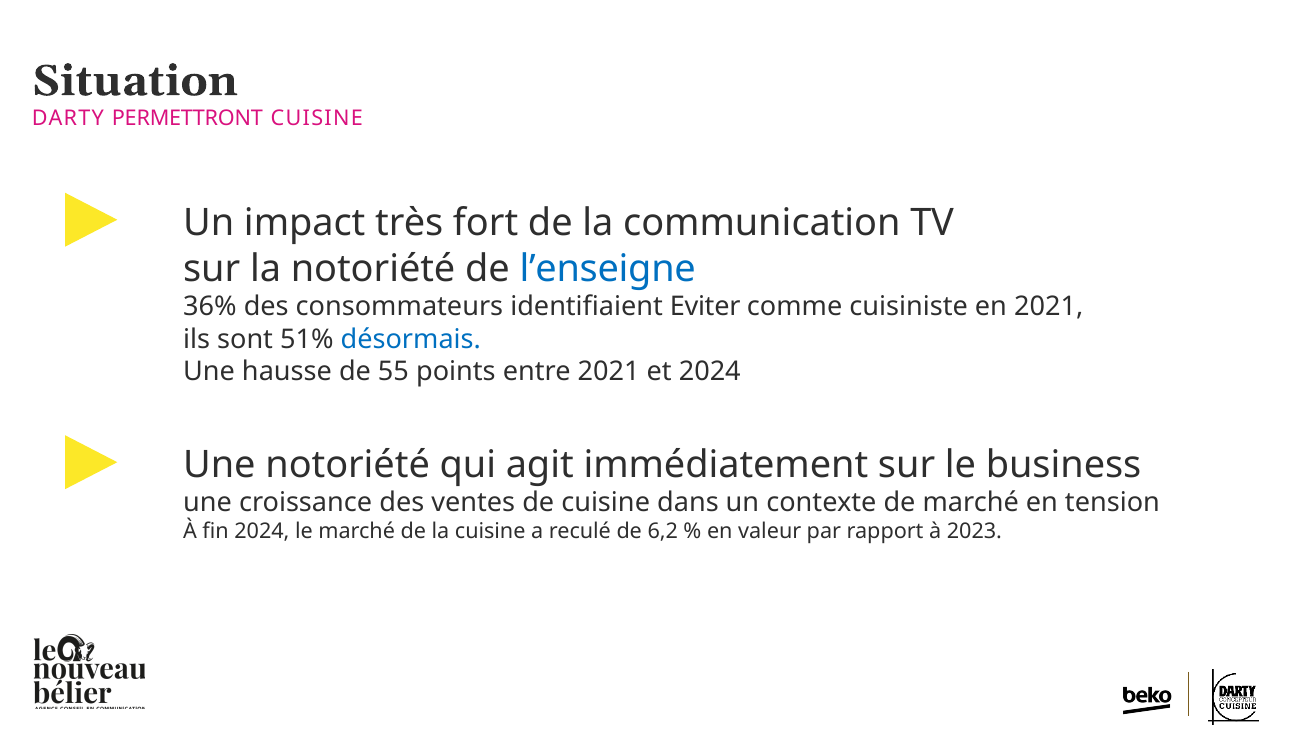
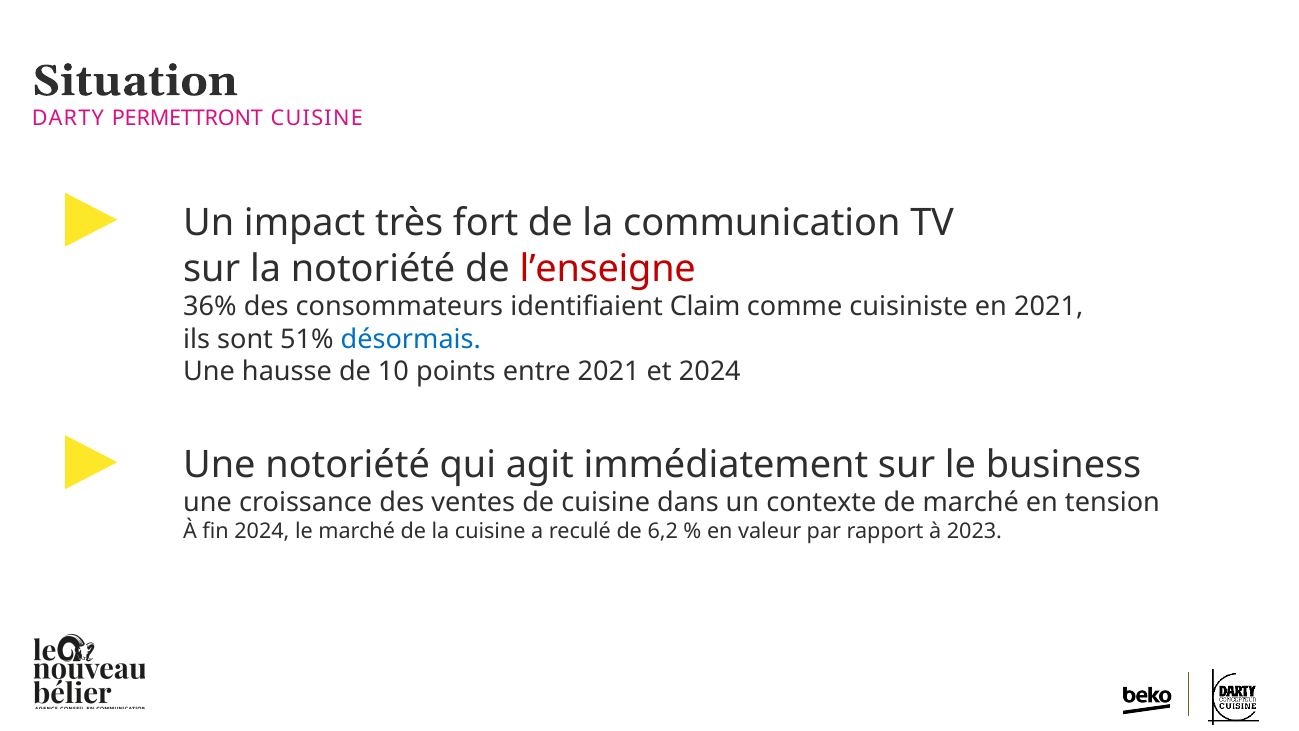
l’enseigne colour: blue -> red
Eviter: Eviter -> Claim
55: 55 -> 10
